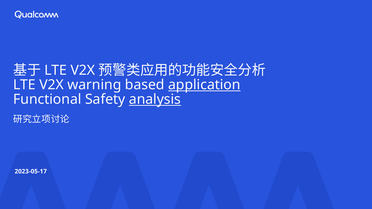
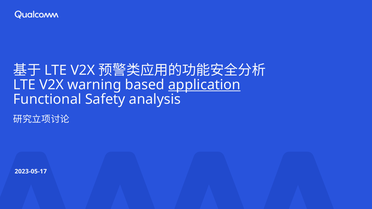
analysis underline: present -> none
